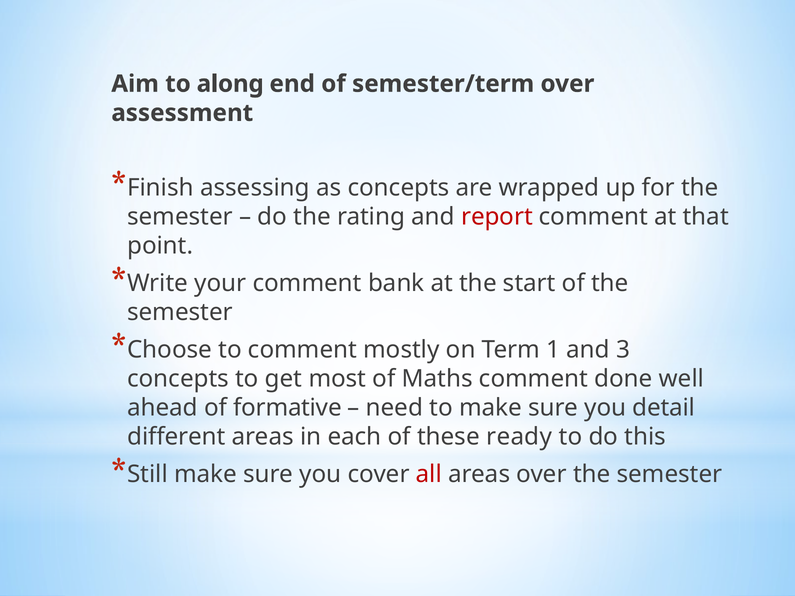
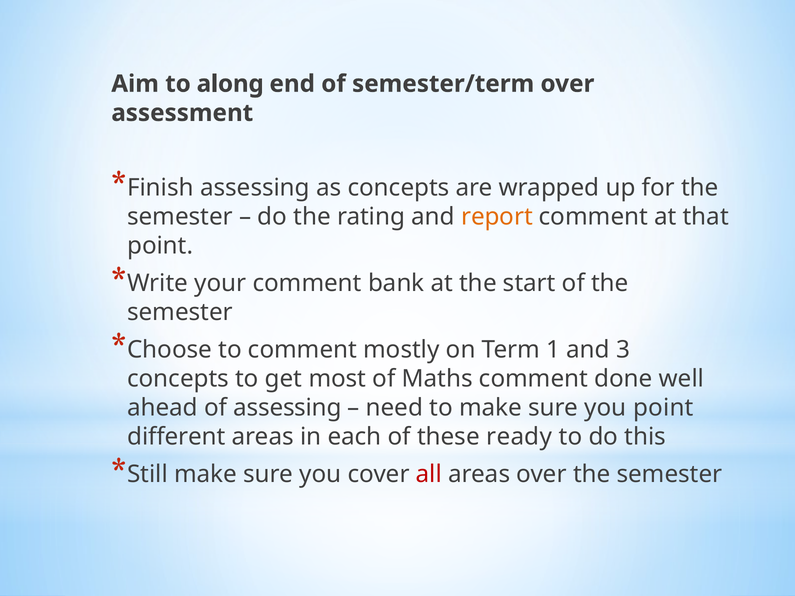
report colour: red -> orange
of formative: formative -> assessing
you detail: detail -> point
